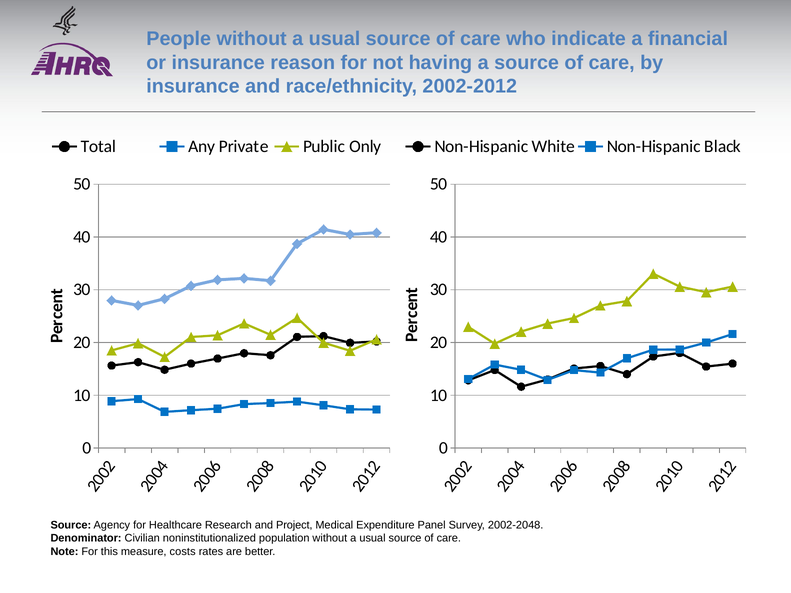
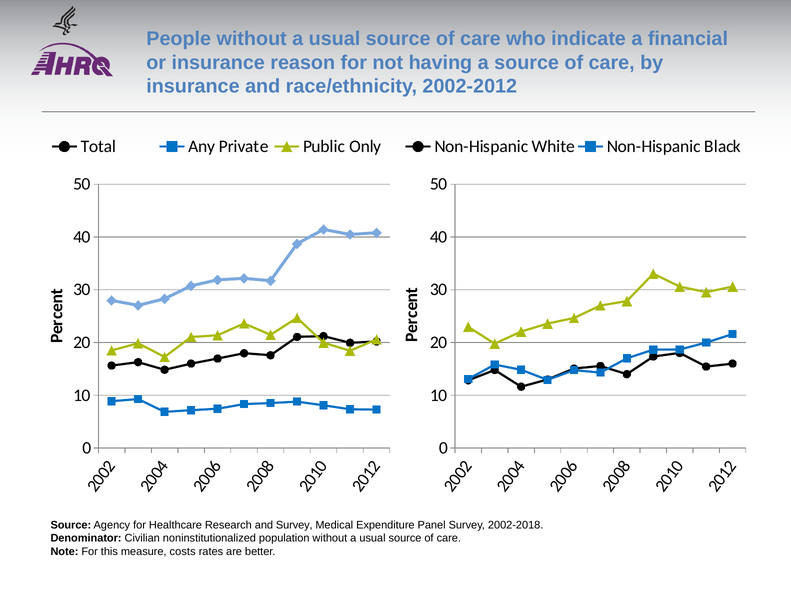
and Project: Project -> Survey
2002-2048: 2002-2048 -> 2002-2018
